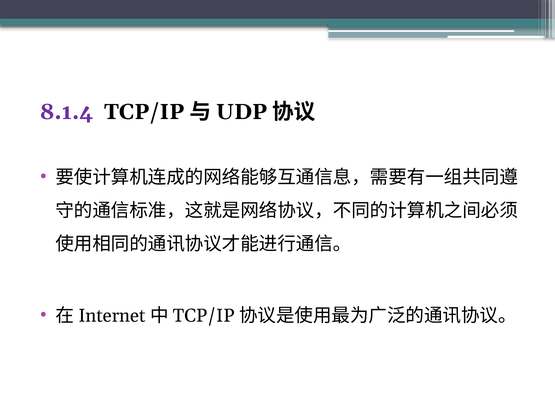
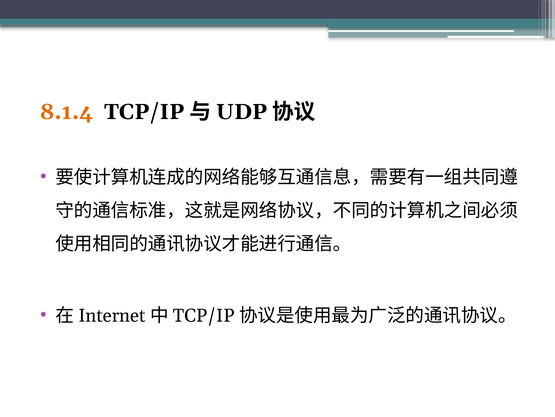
8.1.4 colour: purple -> orange
